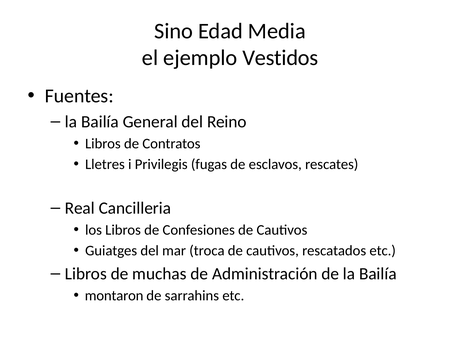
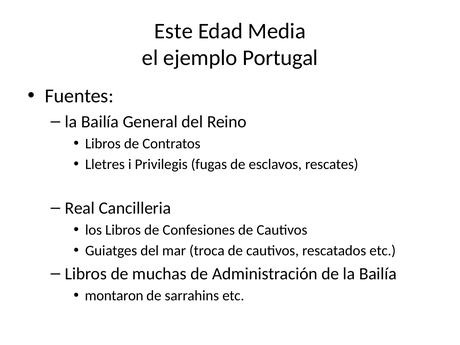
Sino: Sino -> Este
Vestidos: Vestidos -> Portugal
